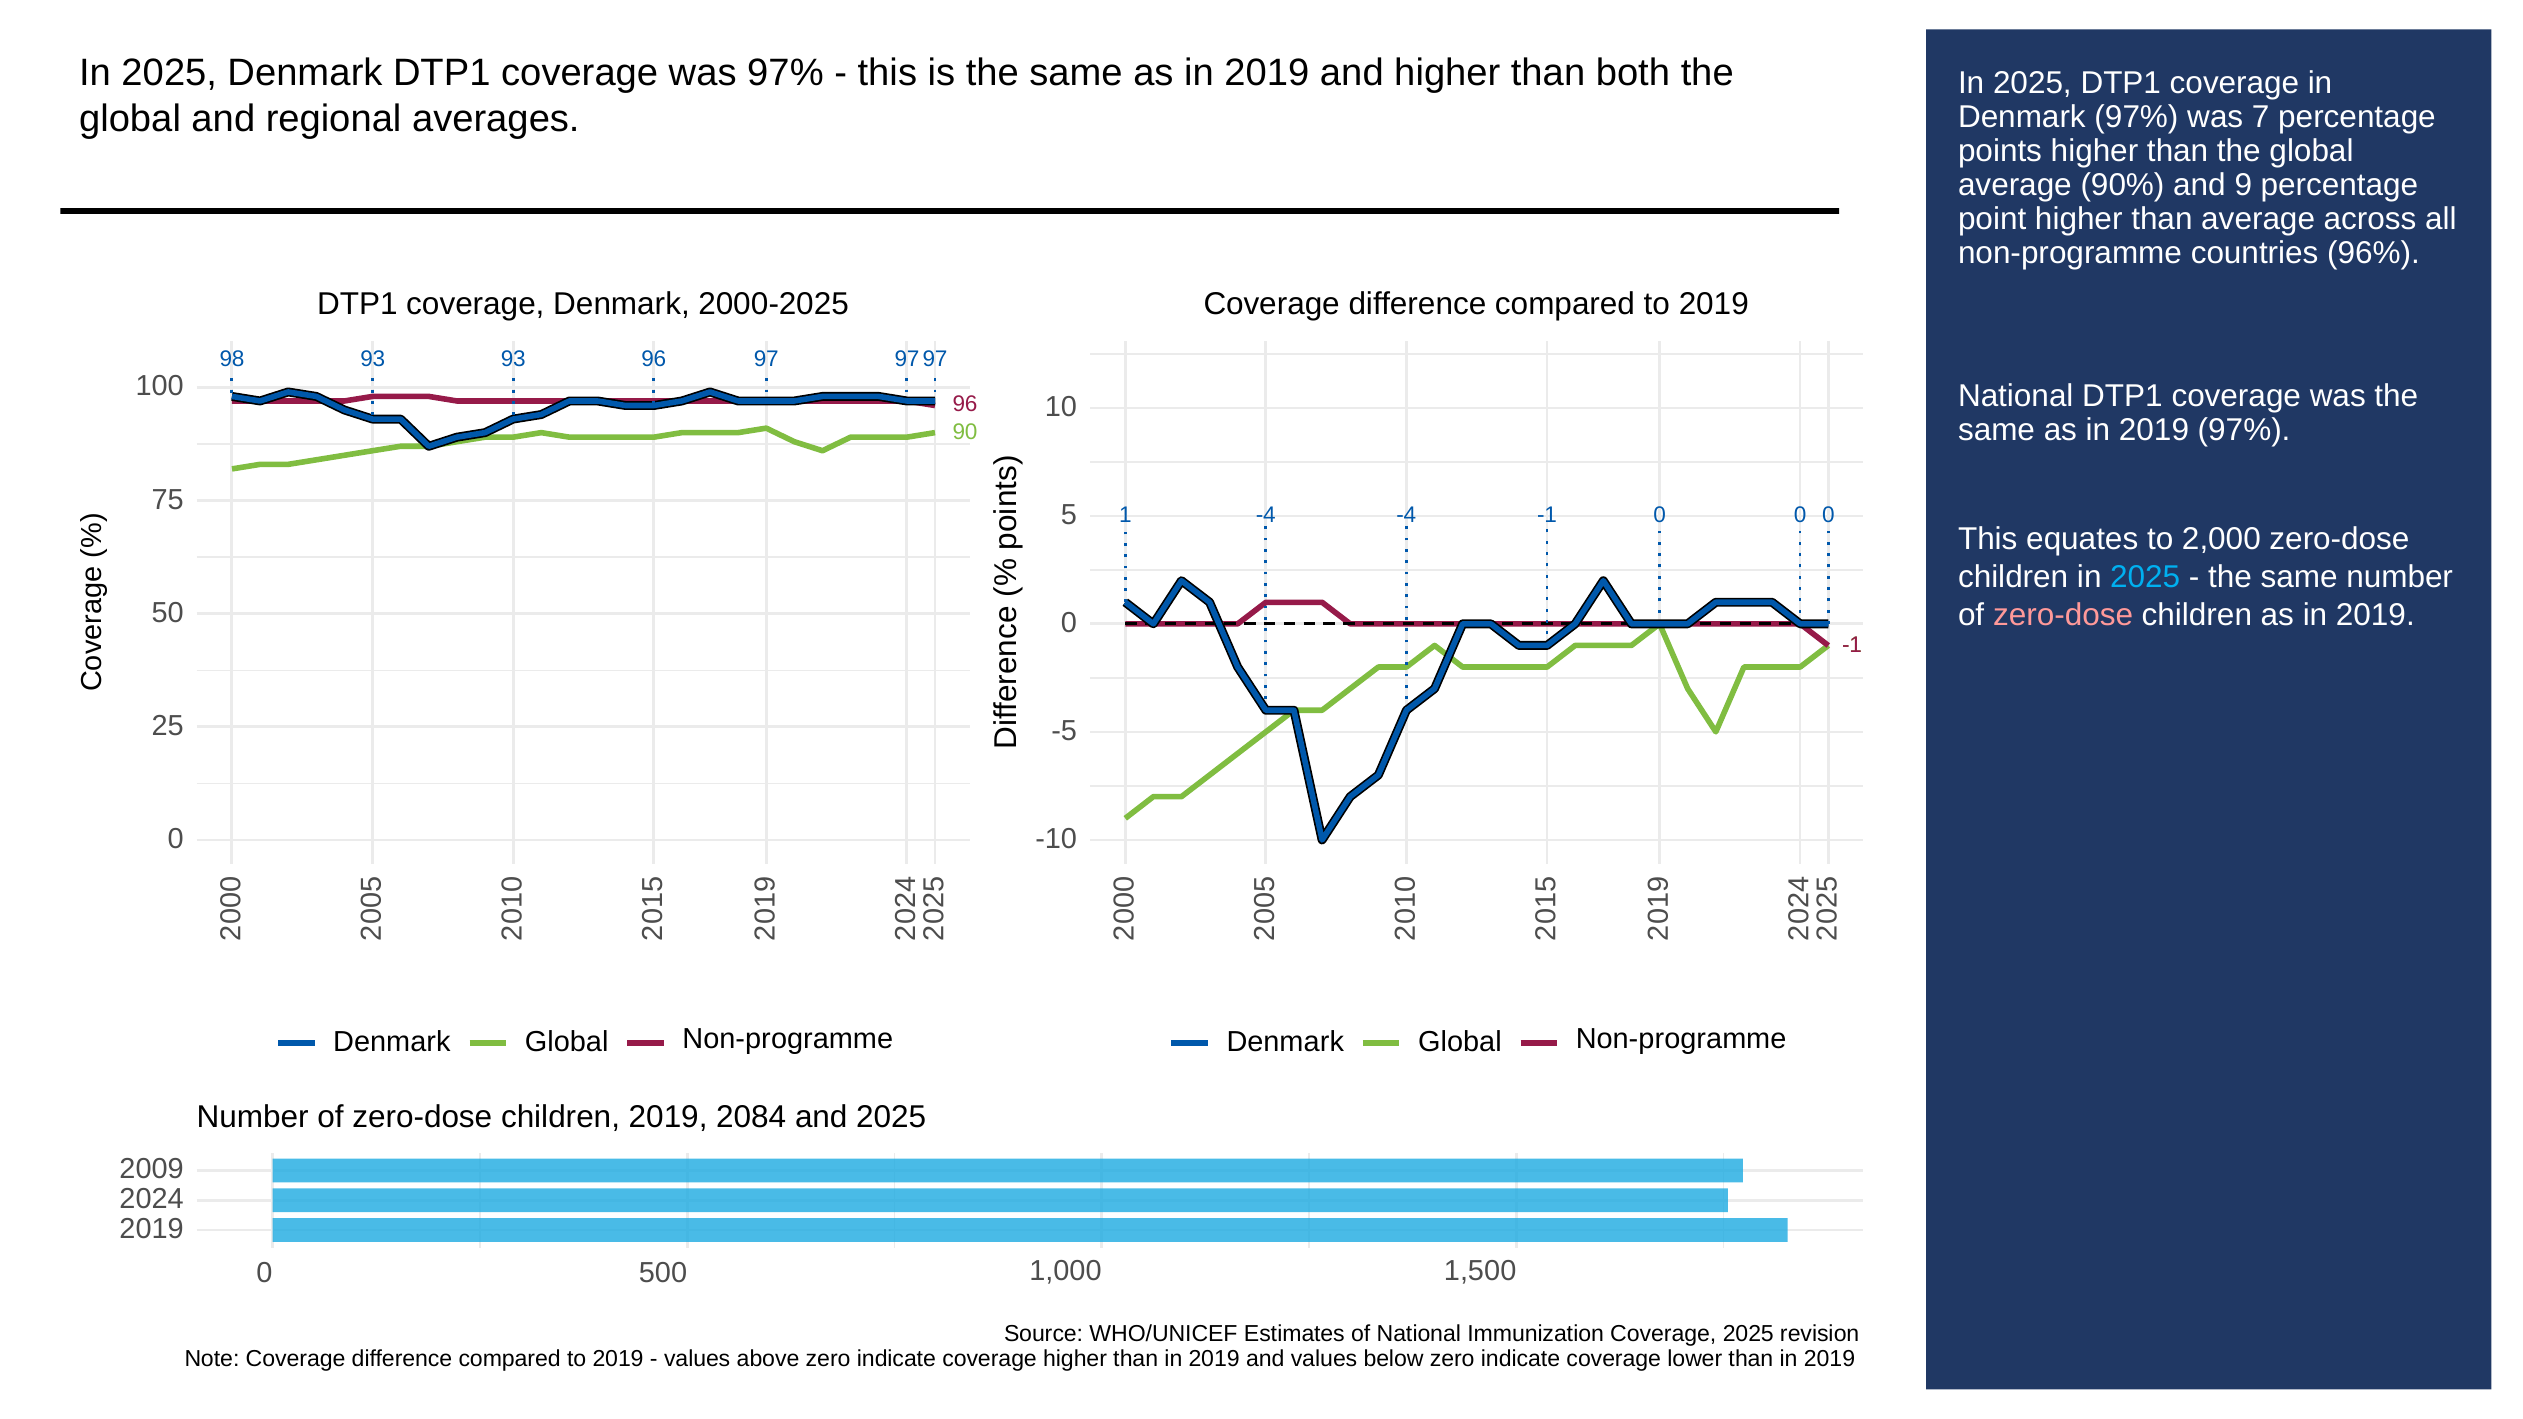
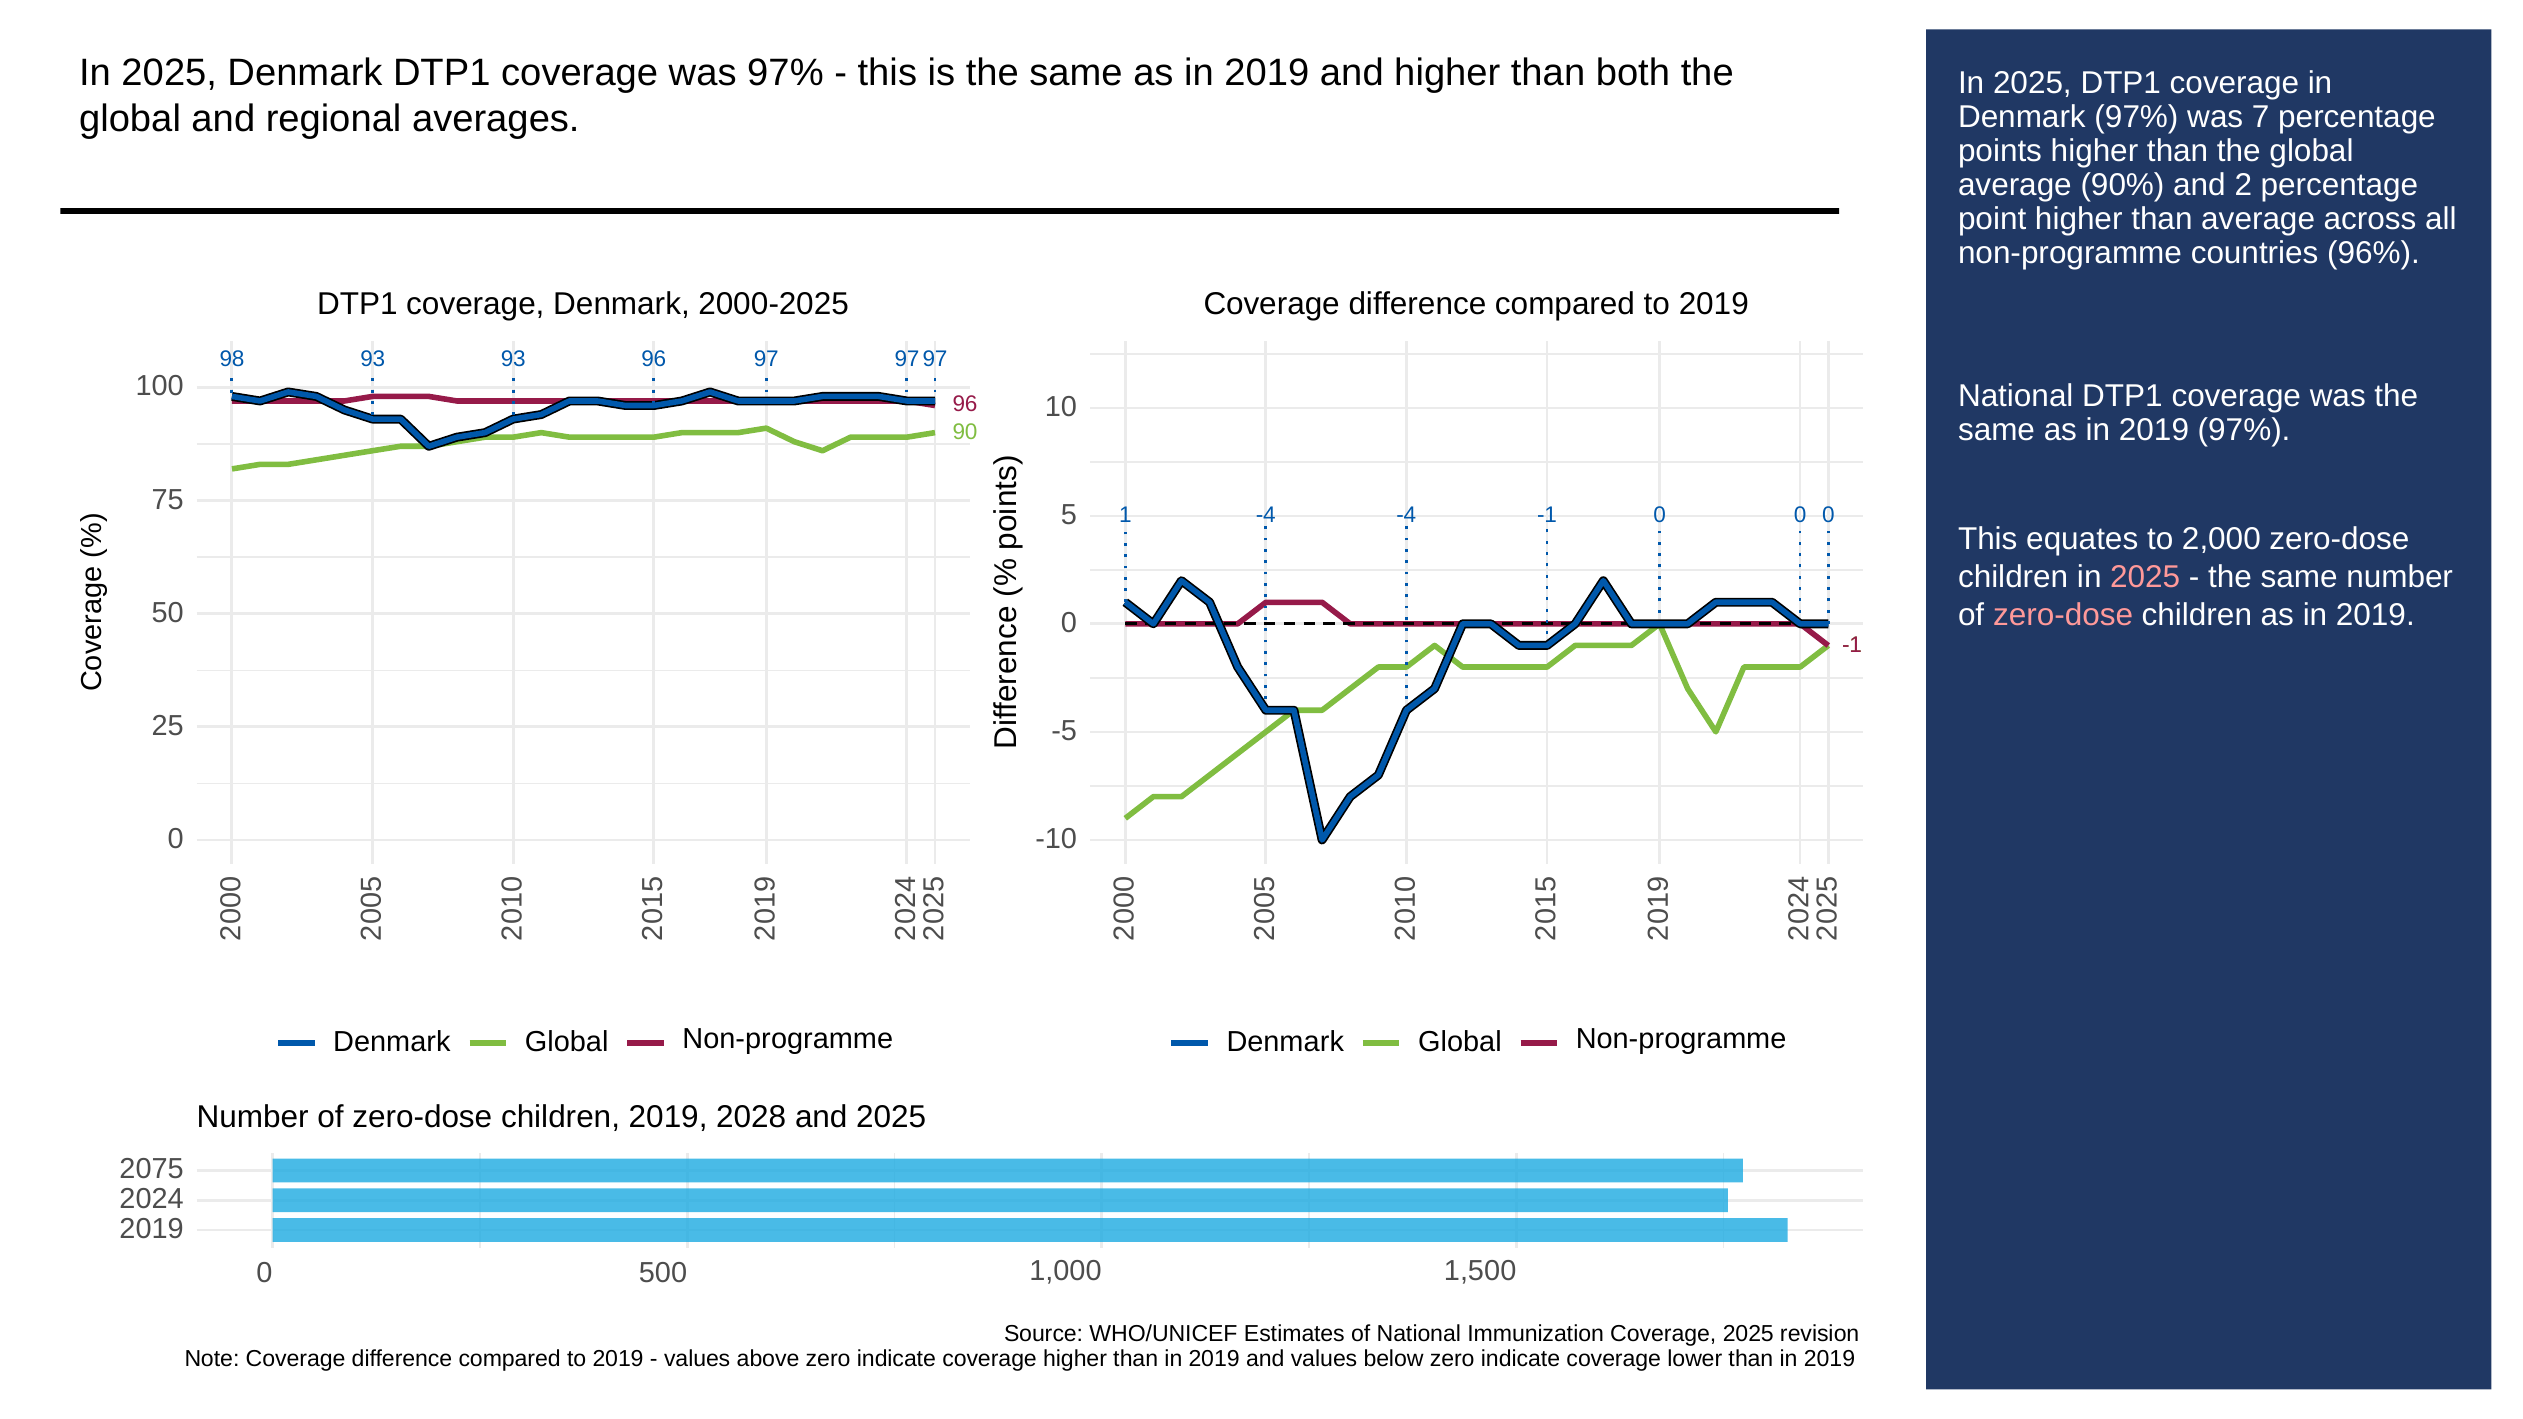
and 9: 9 -> 2
2025 at (2145, 577) colour: light blue -> pink
2084: 2084 -> 2028
2009: 2009 -> 2075
